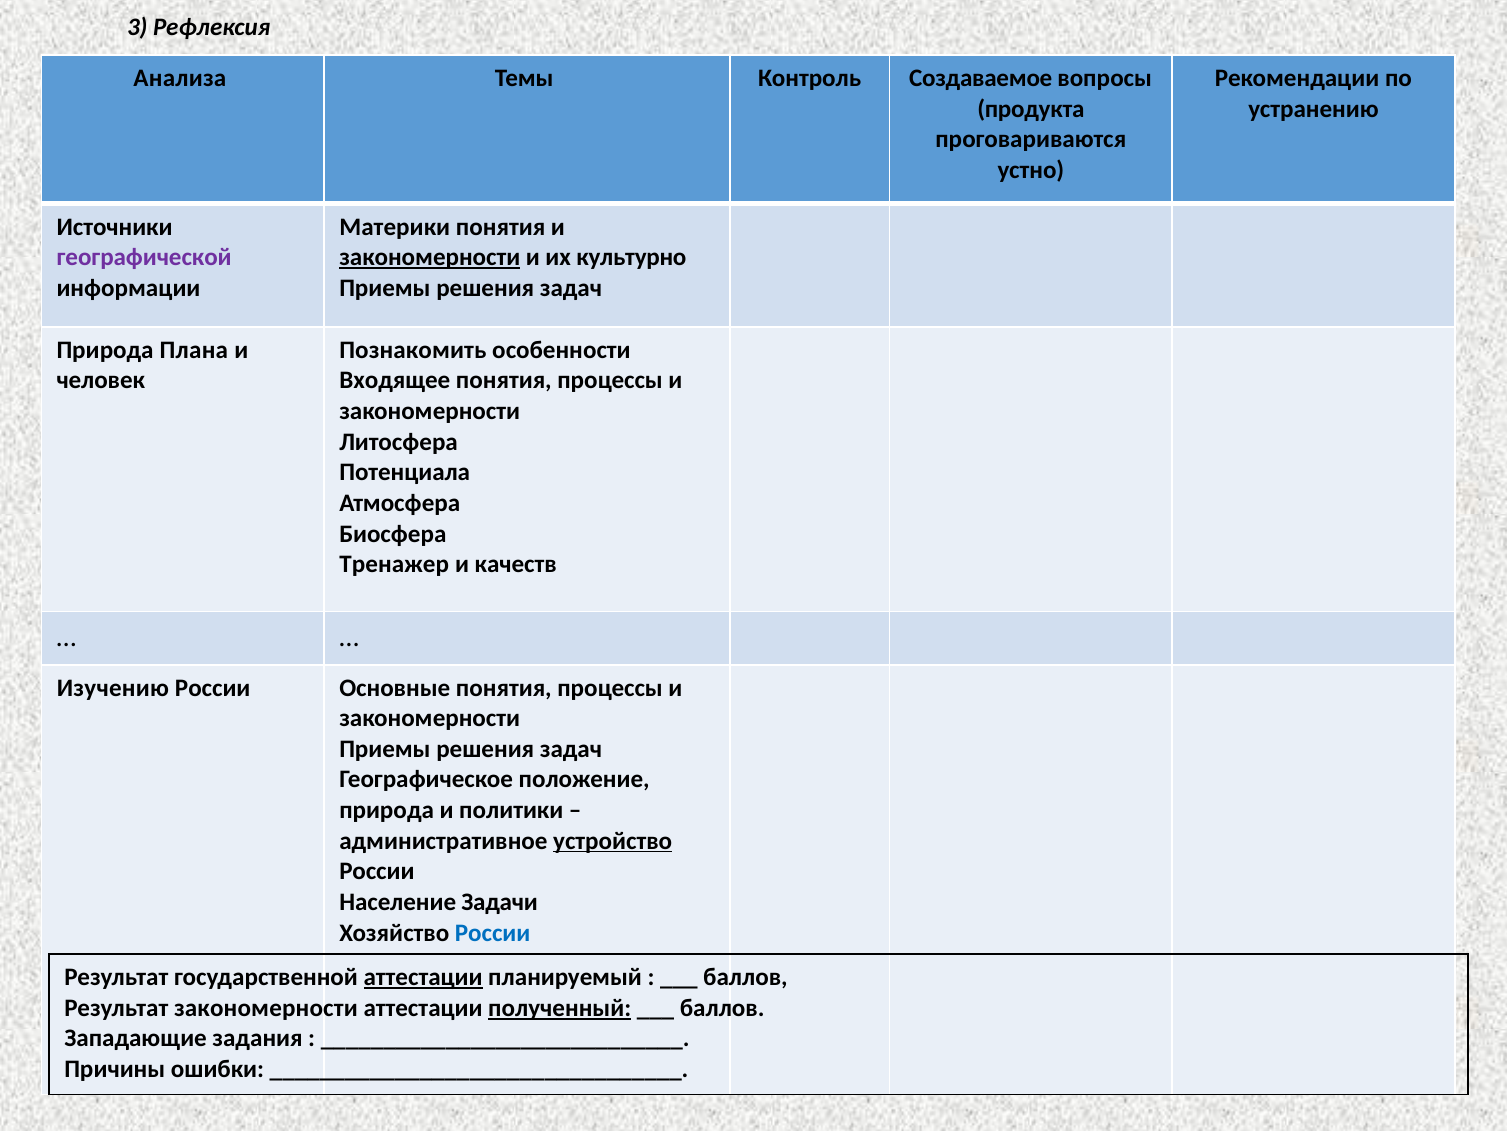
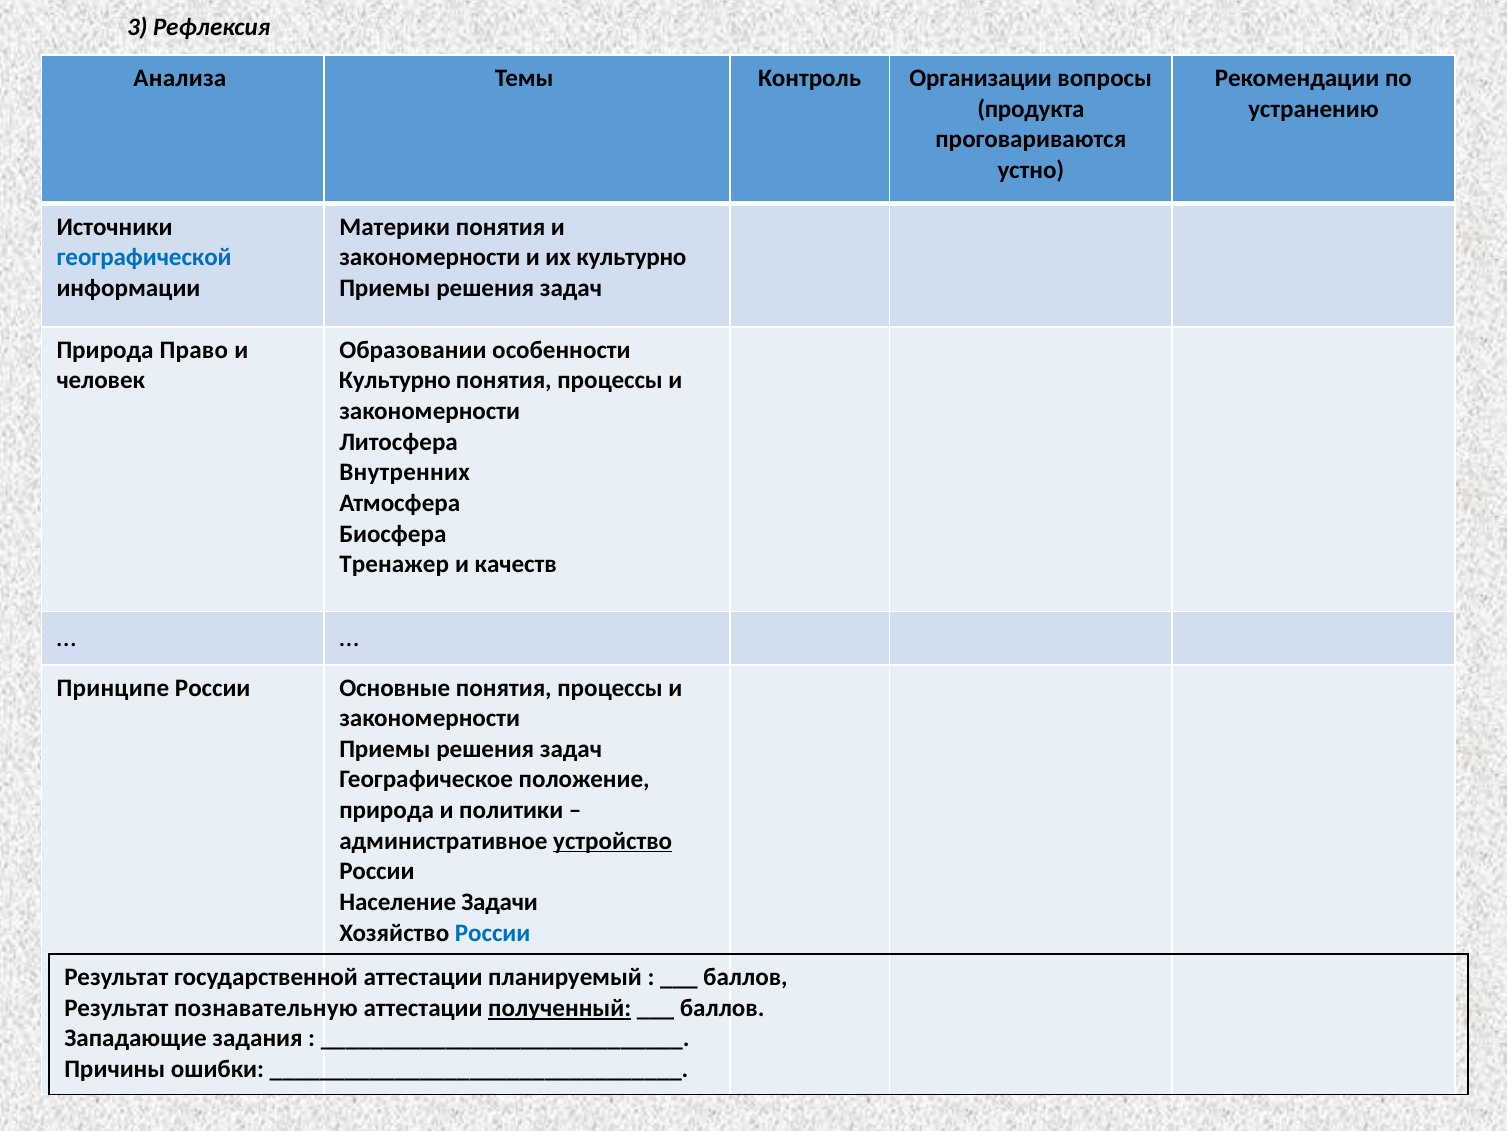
Создаваемое: Создаваемое -> Организации
географической colour: purple -> blue
закономерности at (430, 257) underline: present -> none
Плана: Плана -> Право
Познакомить: Познакомить -> Образовании
Входящее at (395, 380): Входящее -> Культурно
Потенциала: Потенциала -> Внутренних
Изучению: Изучению -> Принципе
аттестации at (423, 977) underline: present -> none
Результат закономерности: закономерности -> познавательную
